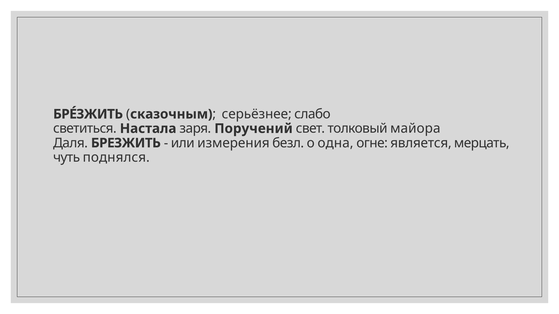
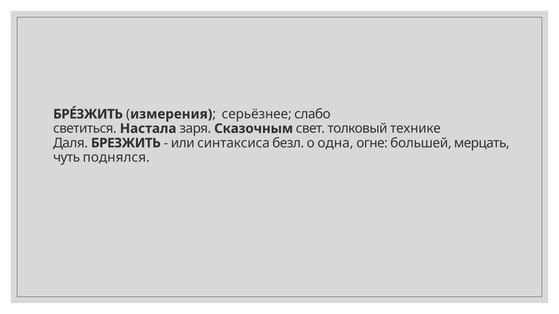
сказочным: сказочным -> измерения
Поручений: Поручений -> Сказочным
майора: майора -> технике
измерения: измерения -> синтаксиса
является: является -> большей
